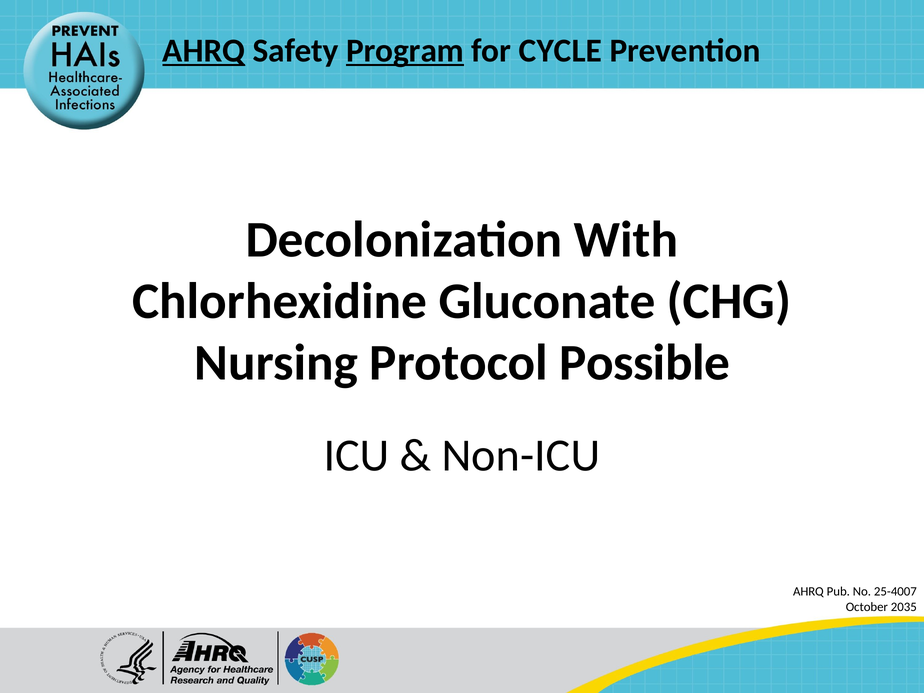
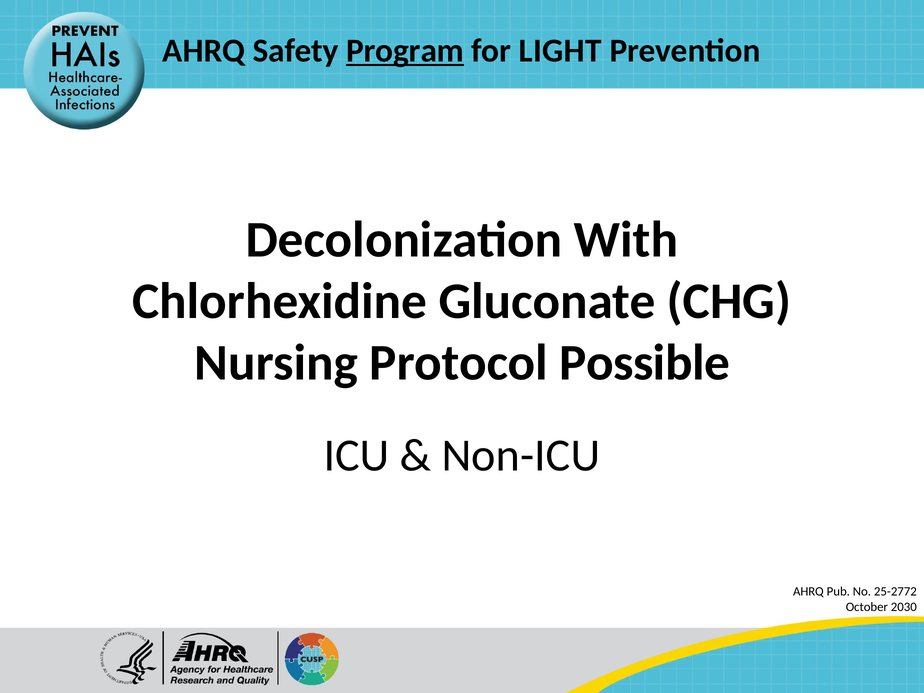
AHRQ at (204, 51) underline: present -> none
CYCLE: CYCLE -> LIGHT
25-4007: 25-4007 -> 25-2772
2035: 2035 -> 2030
